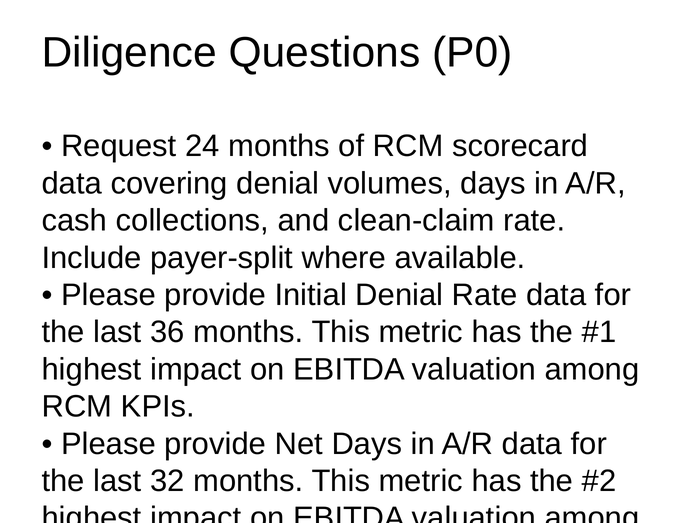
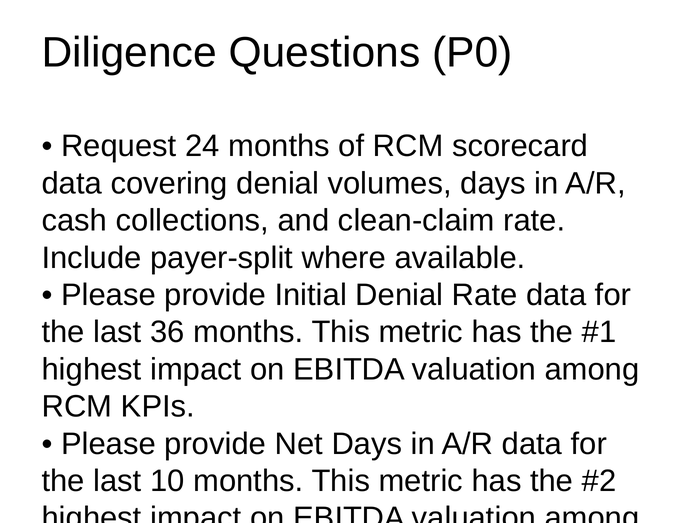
32: 32 -> 10
